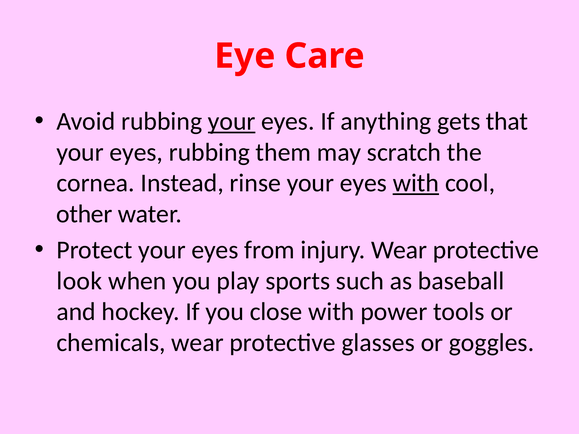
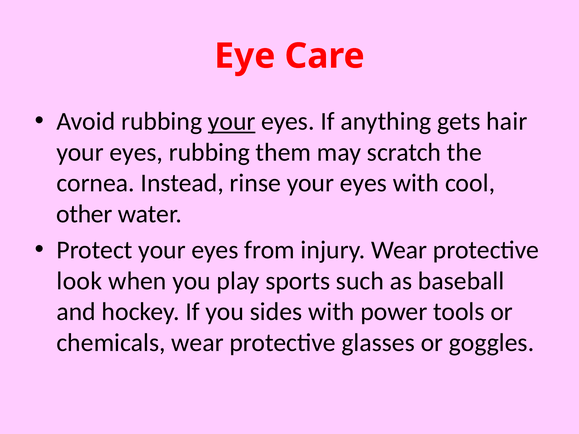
that: that -> hair
with at (416, 183) underline: present -> none
close: close -> sides
